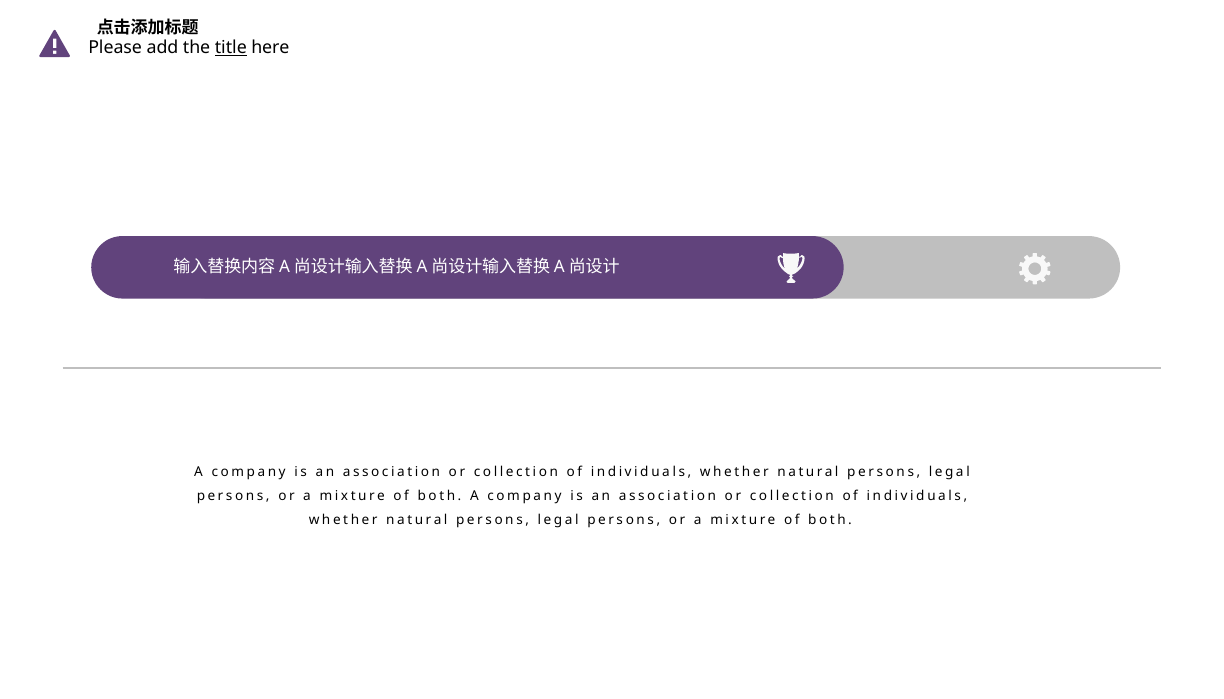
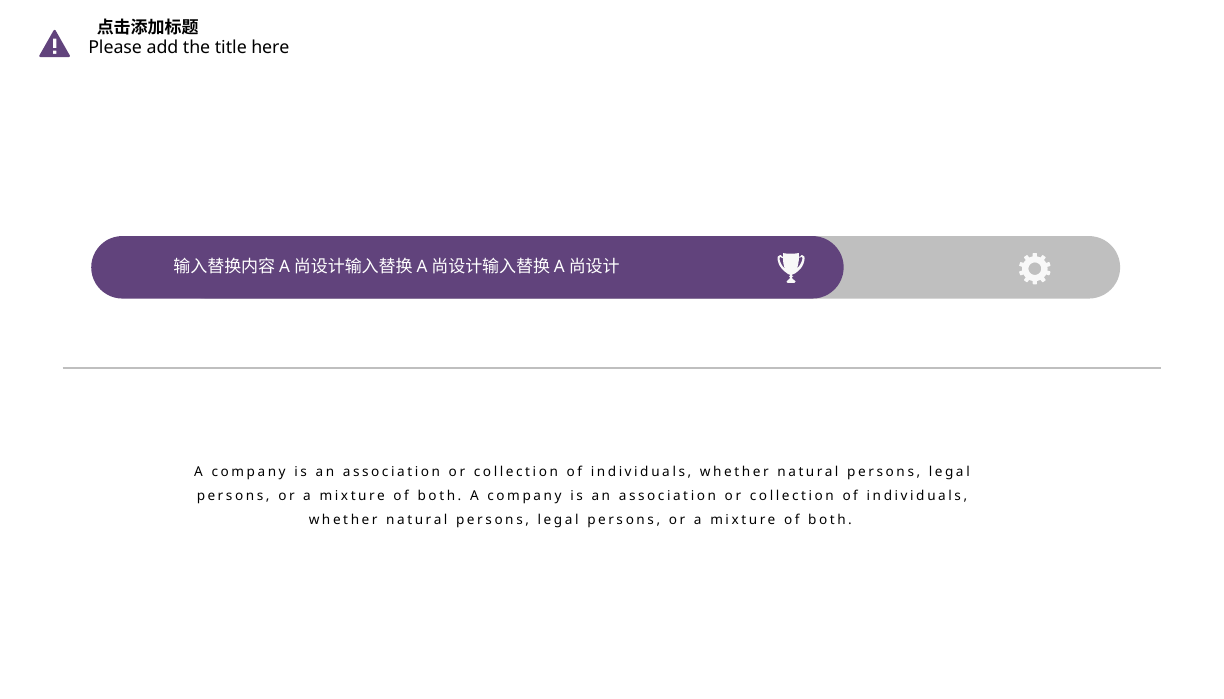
title underline: present -> none
